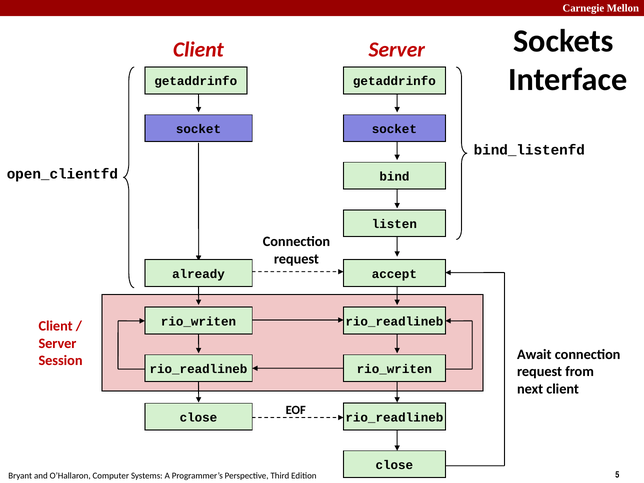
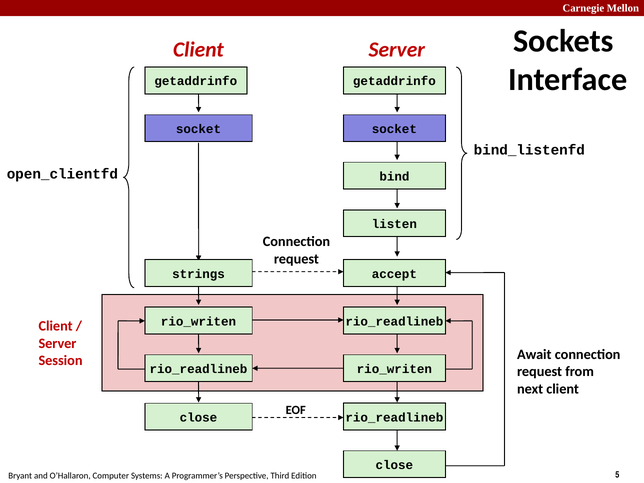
already: already -> strings
